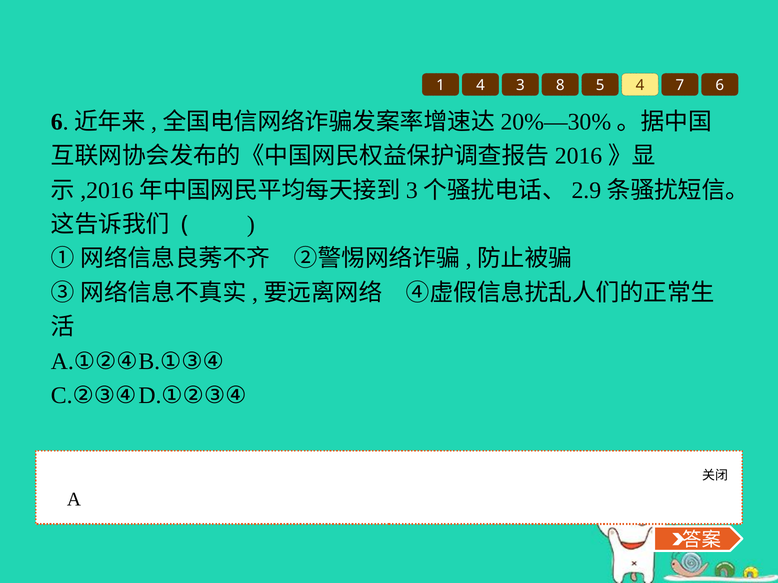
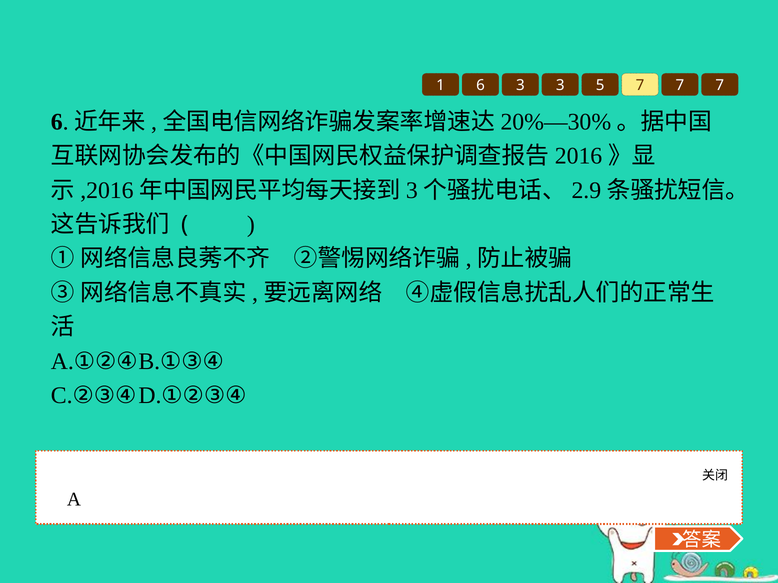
1 4: 4 -> 6
3 8: 8 -> 3
5 4: 4 -> 7
6 at (720, 86): 6 -> 7
